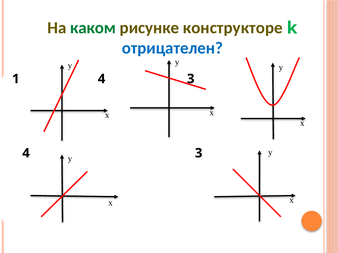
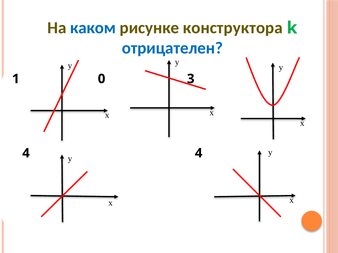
каком colour: green -> blue
конструкторе: конструкторе -> конструктора
1 4: 4 -> 0
3 at (199, 153): 3 -> 4
